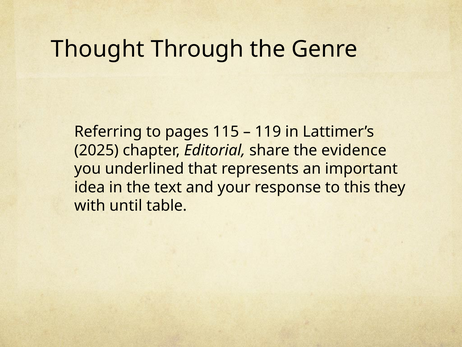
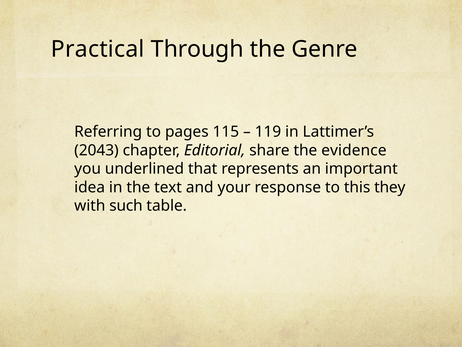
Thought: Thought -> Practical
2025: 2025 -> 2043
until: until -> such
